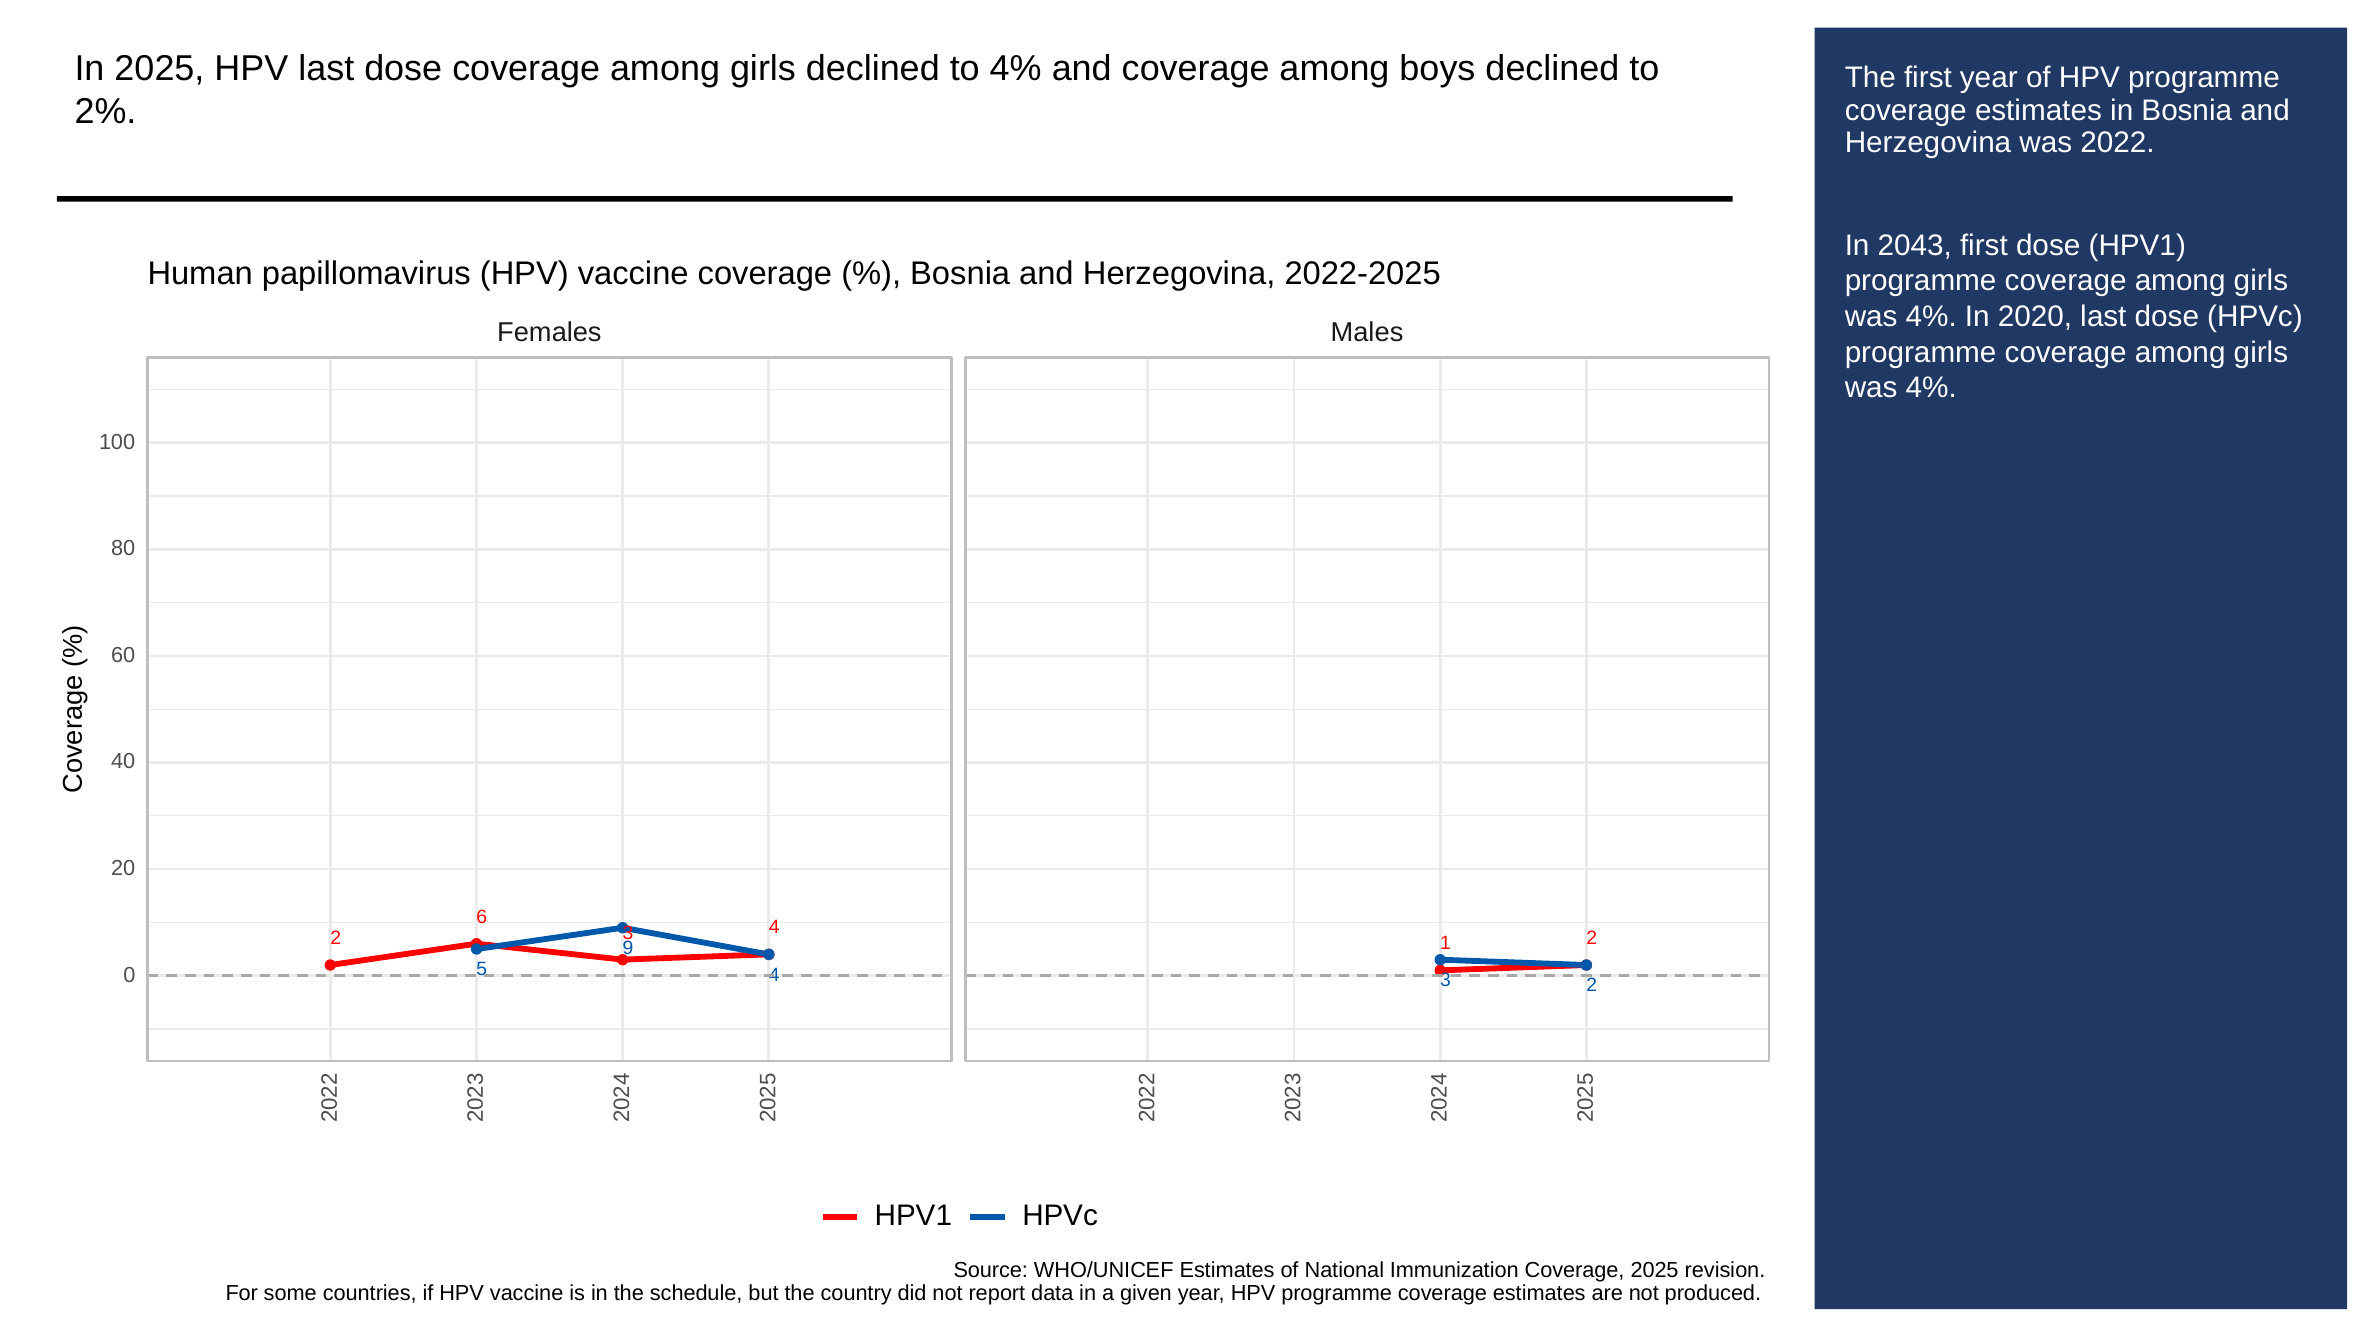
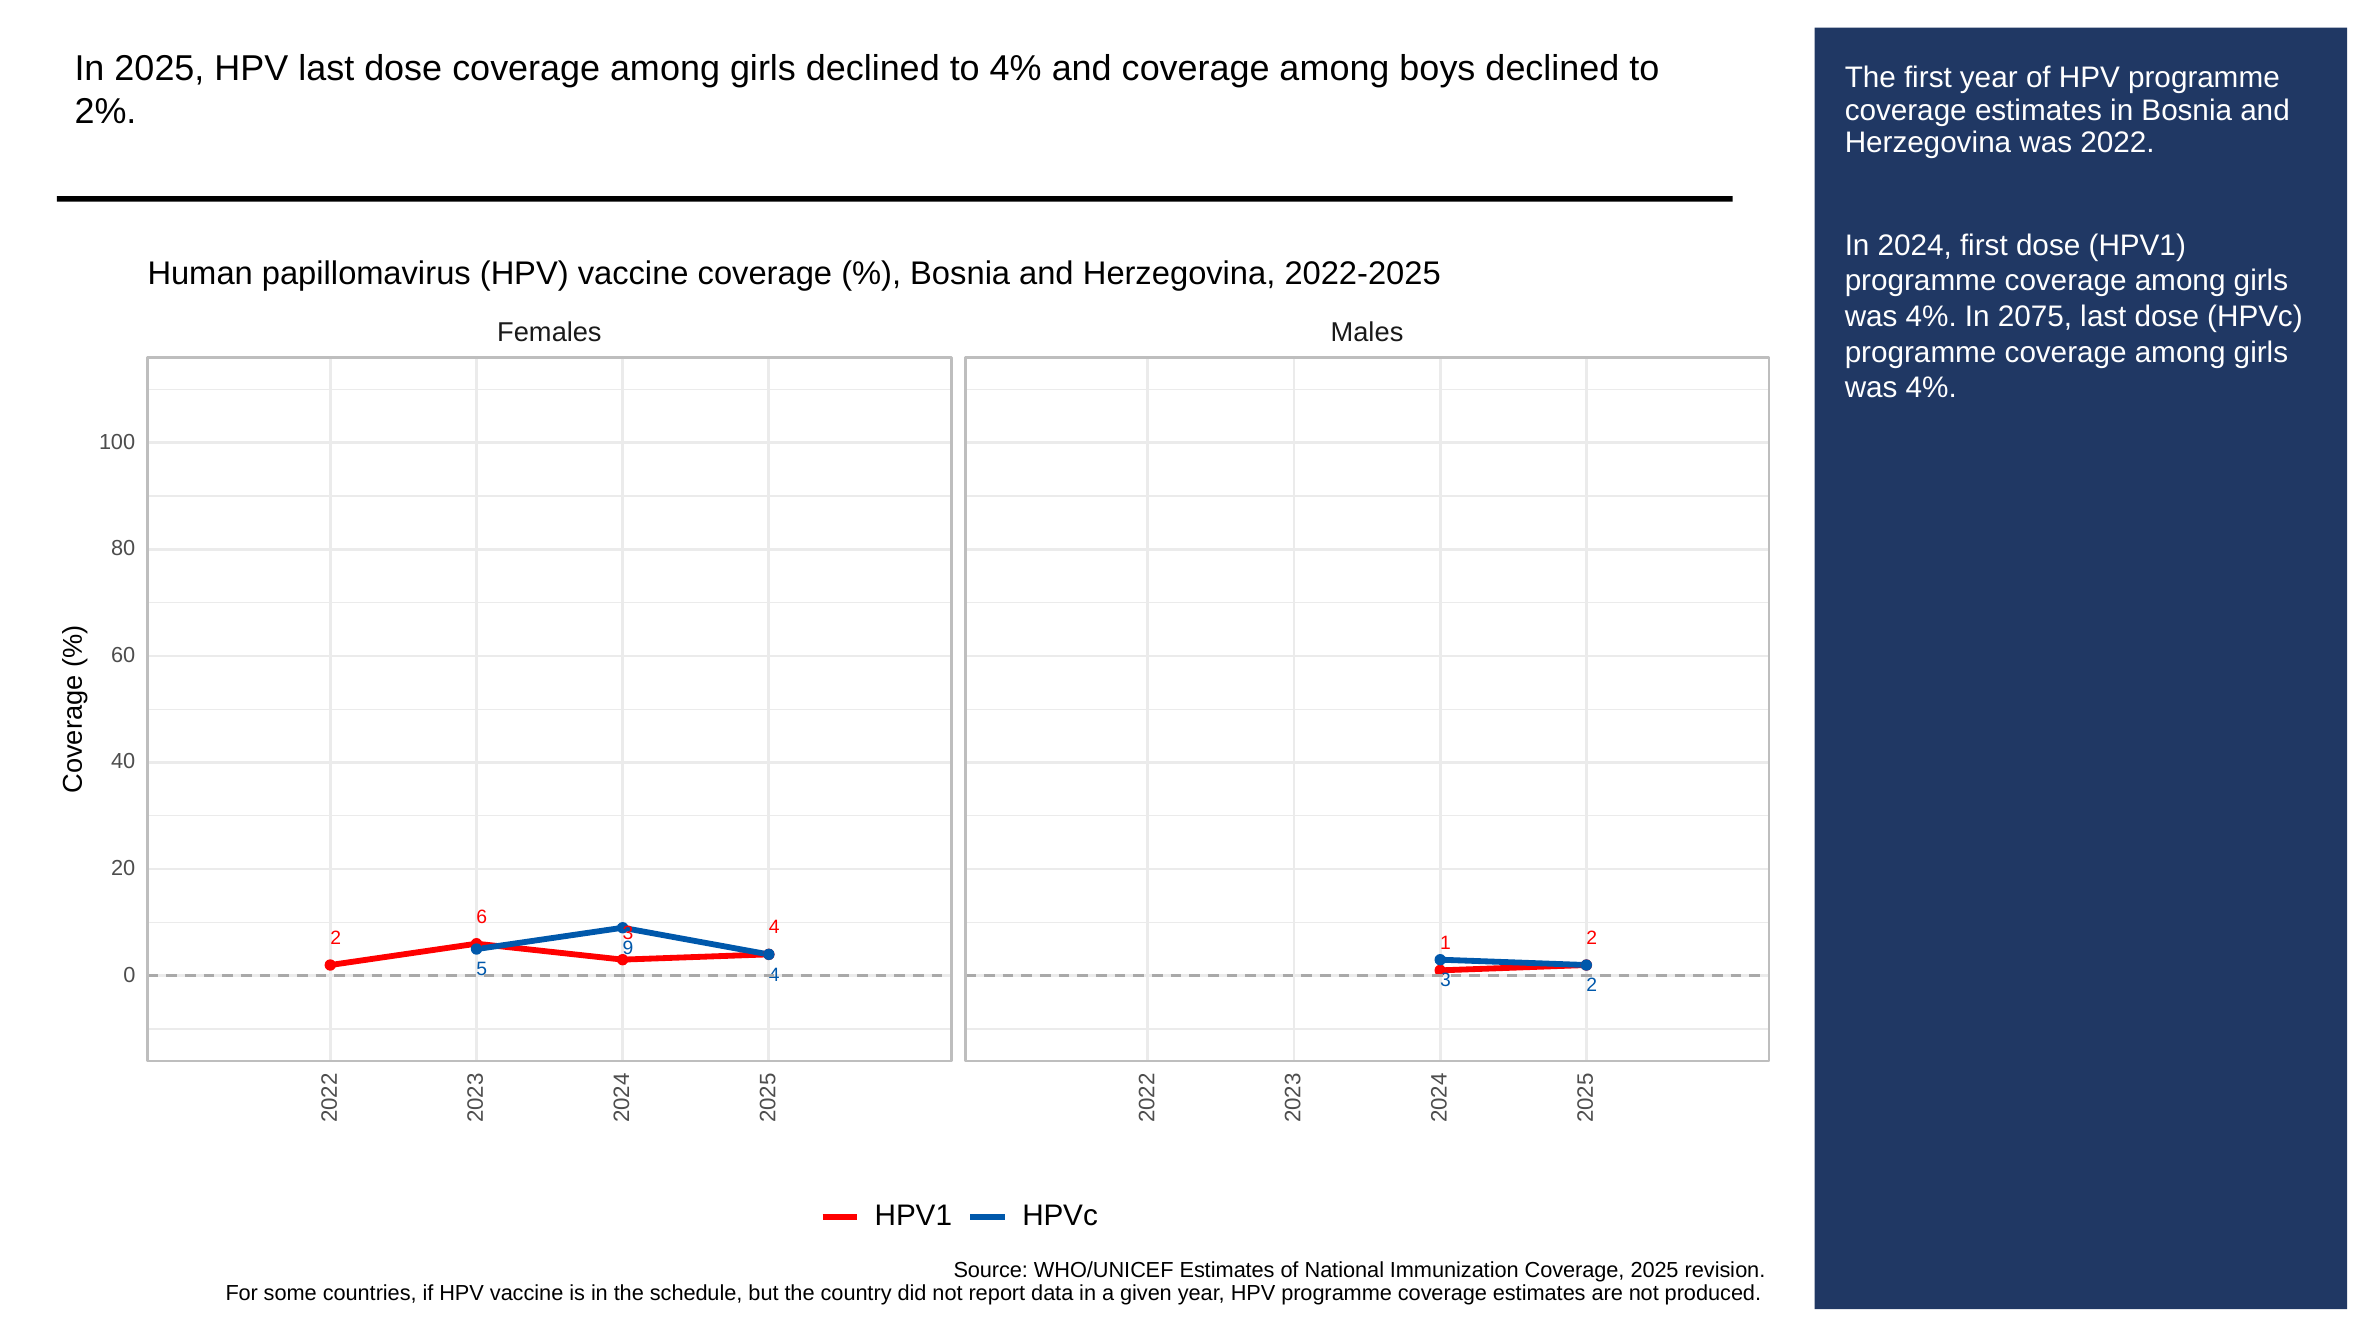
2043: 2043 -> 2024
2020: 2020 -> 2075
